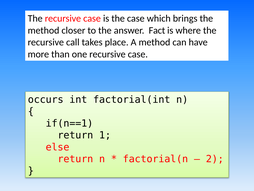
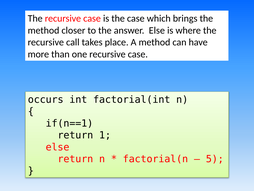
answer Fact: Fact -> Else
2: 2 -> 5
